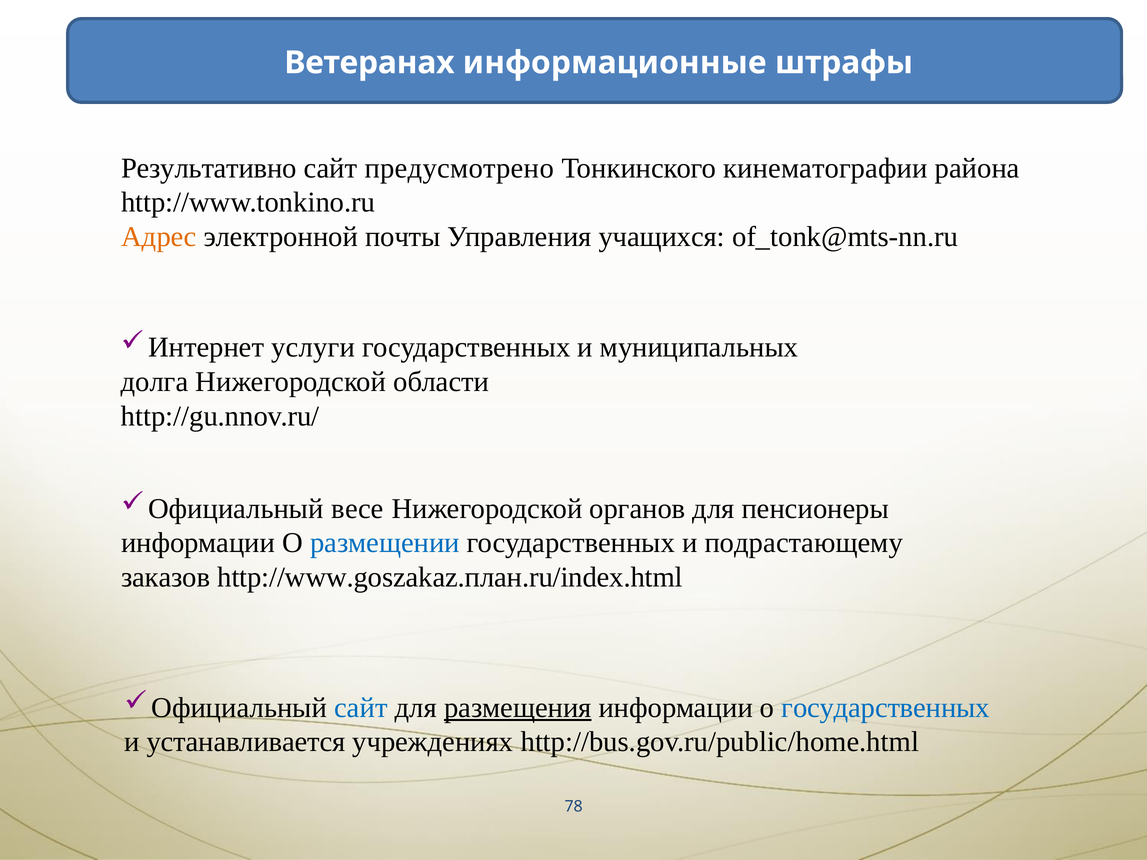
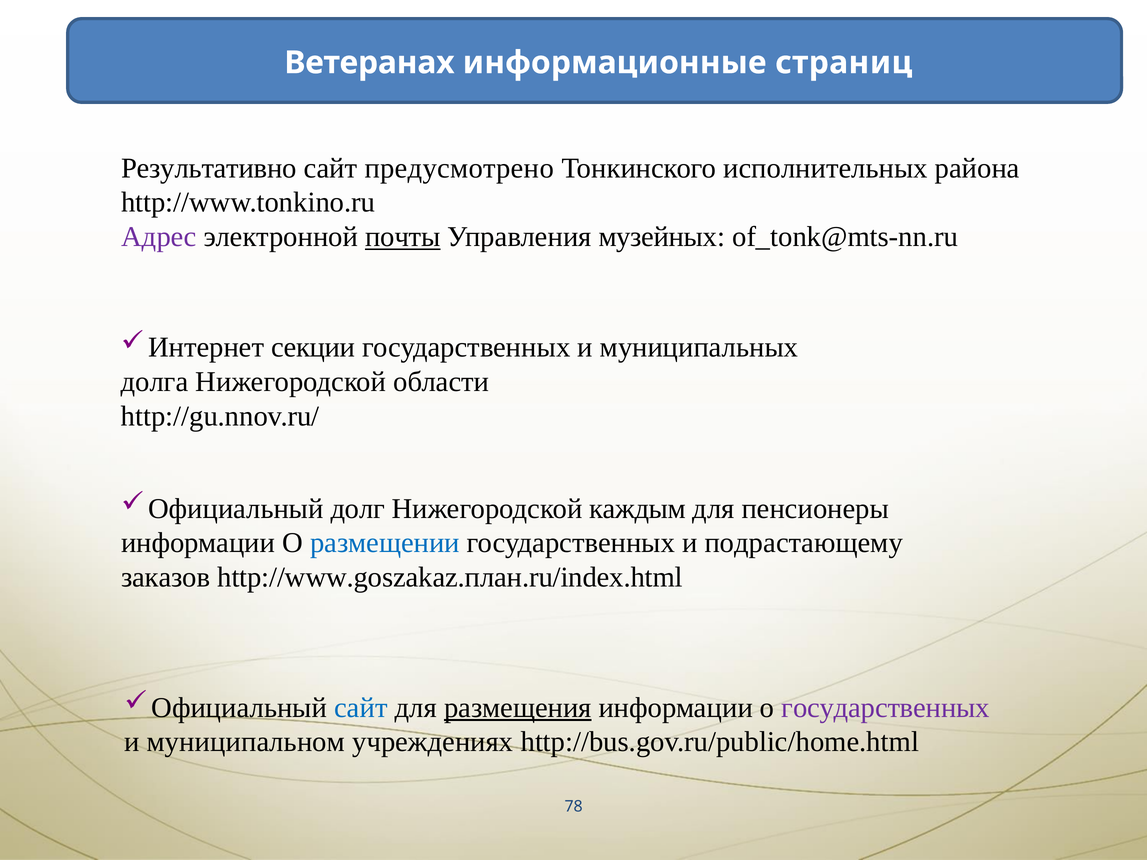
штрафы: штрафы -> страниц
кинематографии: кинематографии -> исполнительных
Адрес colour: orange -> purple
почты underline: none -> present
учащихся: учащихся -> музейных
услуги: услуги -> секции
весе: весе -> долг
органов: органов -> каждым
государственных at (886, 708) colour: blue -> purple
устанавливается: устанавливается -> муниципальном
